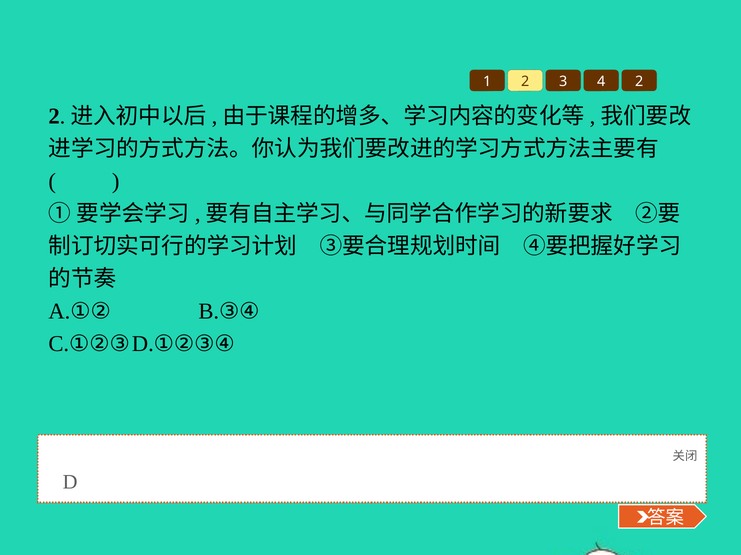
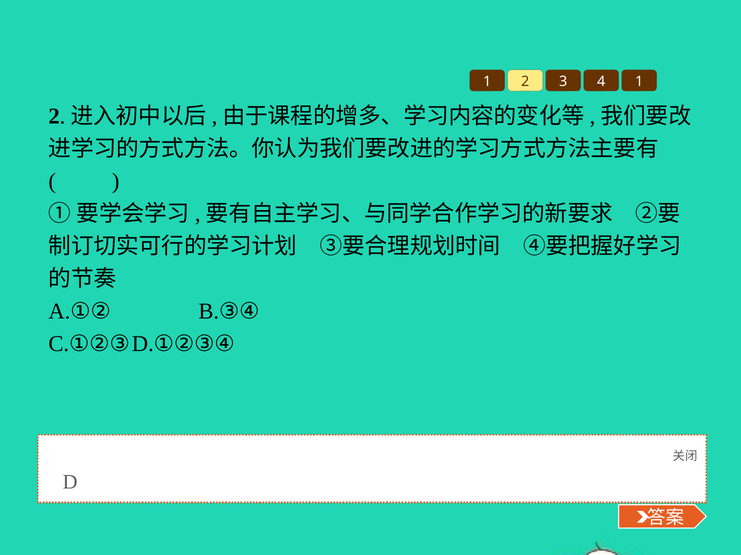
4 2: 2 -> 1
